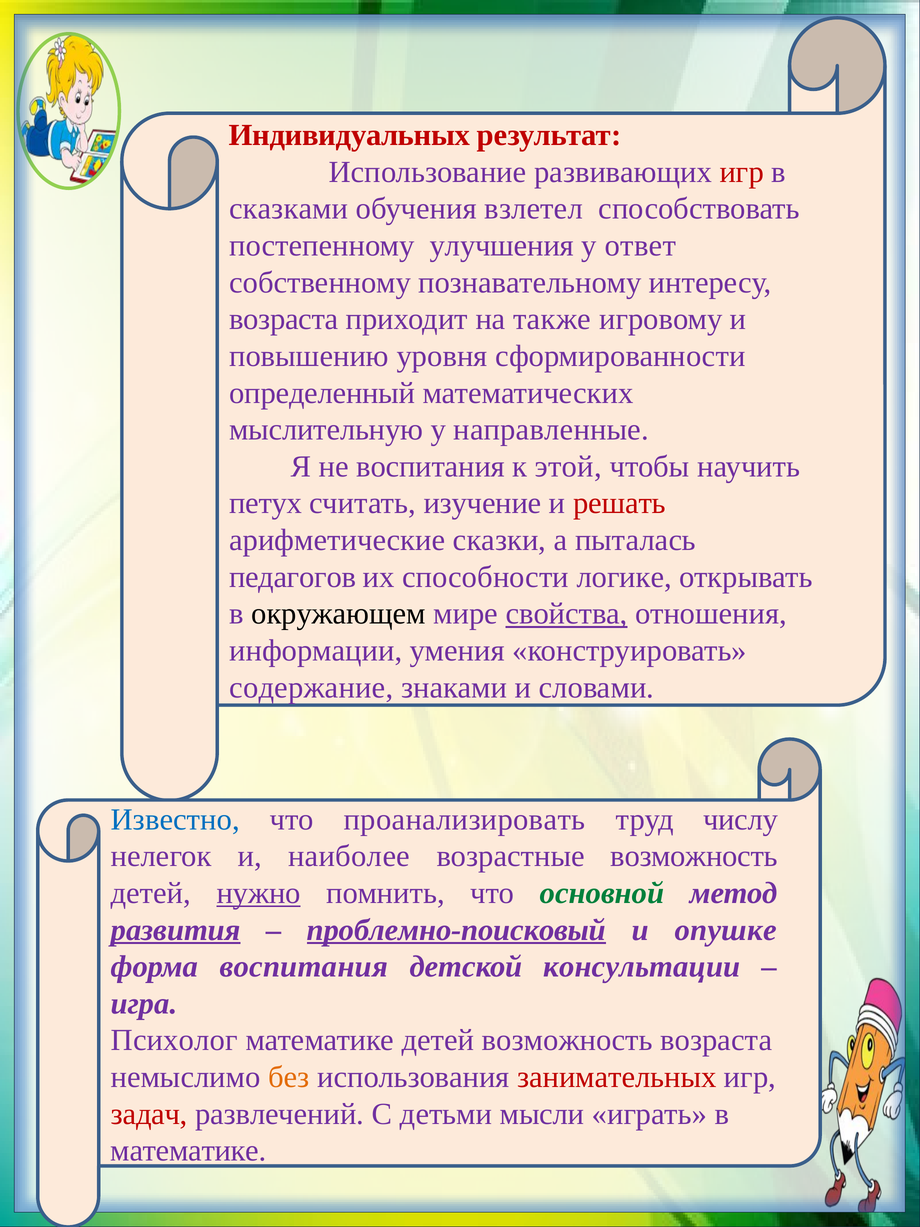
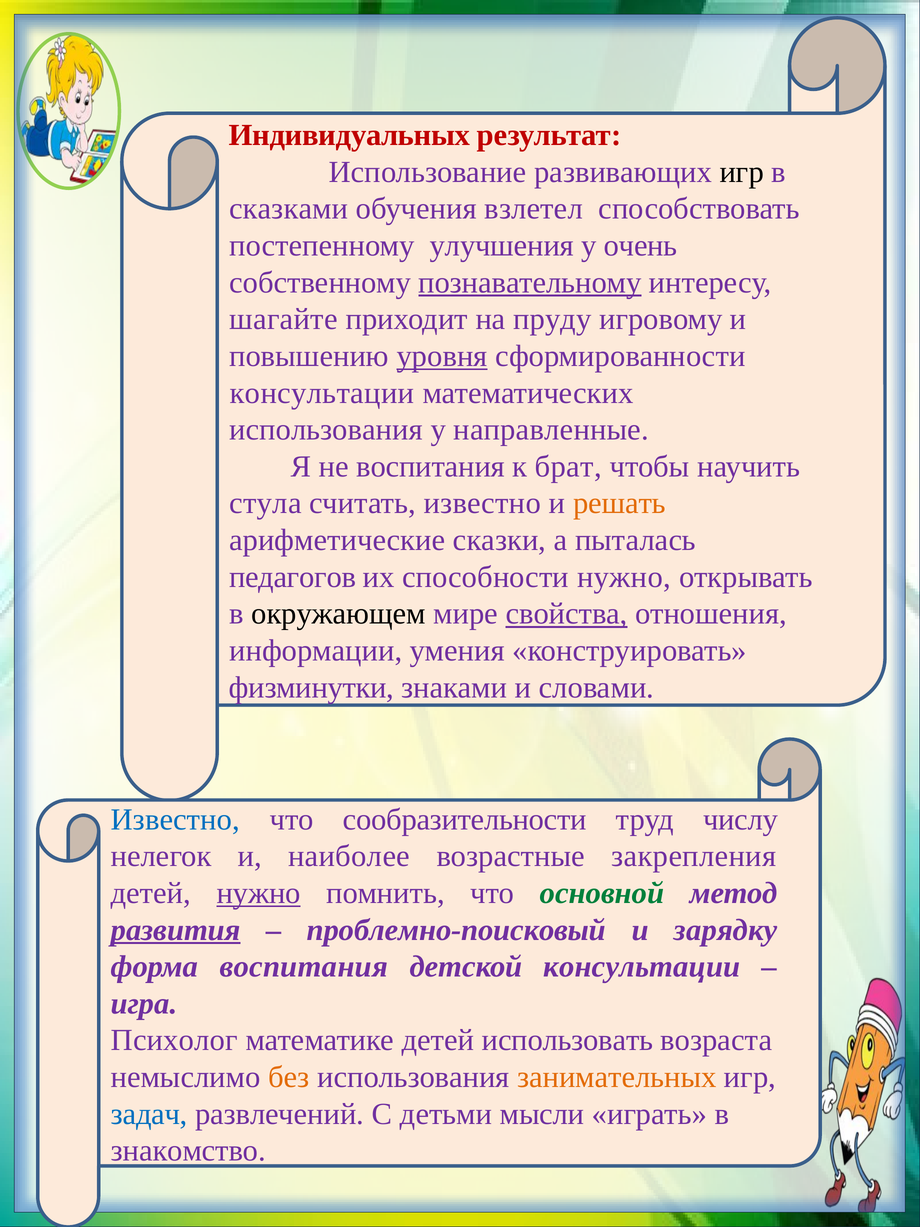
игр at (742, 172) colour: red -> black
ответ: ответ -> очень
познавательному underline: none -> present
возраста at (284, 319): возраста -> шагайте
также: также -> пруду
уровня underline: none -> present
определенный at (322, 393): определенный -> консультации
мыслительную at (326, 430): мыслительную -> использования
этой: этой -> брат
петух: петух -> стула
считать изучение: изучение -> известно
решать colour: red -> orange
способности логике: логике -> нужно
содержание: содержание -> физминутки
проанализировать: проанализировать -> сообразительности
возрастные возможность: возможность -> закрепления
проблемно-поисковый underline: present -> none
опушке: опушке -> зарядку
детей возможность: возможность -> использовать
занимательных colour: red -> orange
задач colour: red -> blue
математике at (188, 1150): математике -> знакомство
